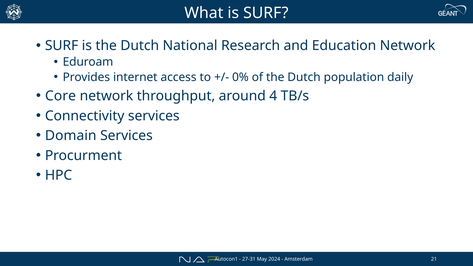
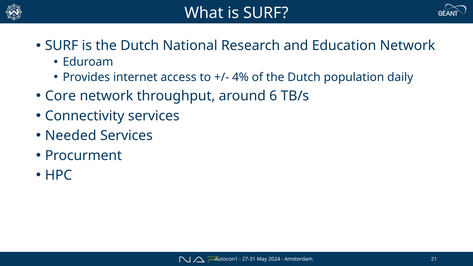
0%: 0% -> 4%
4: 4 -> 6
Domain: Domain -> Needed
